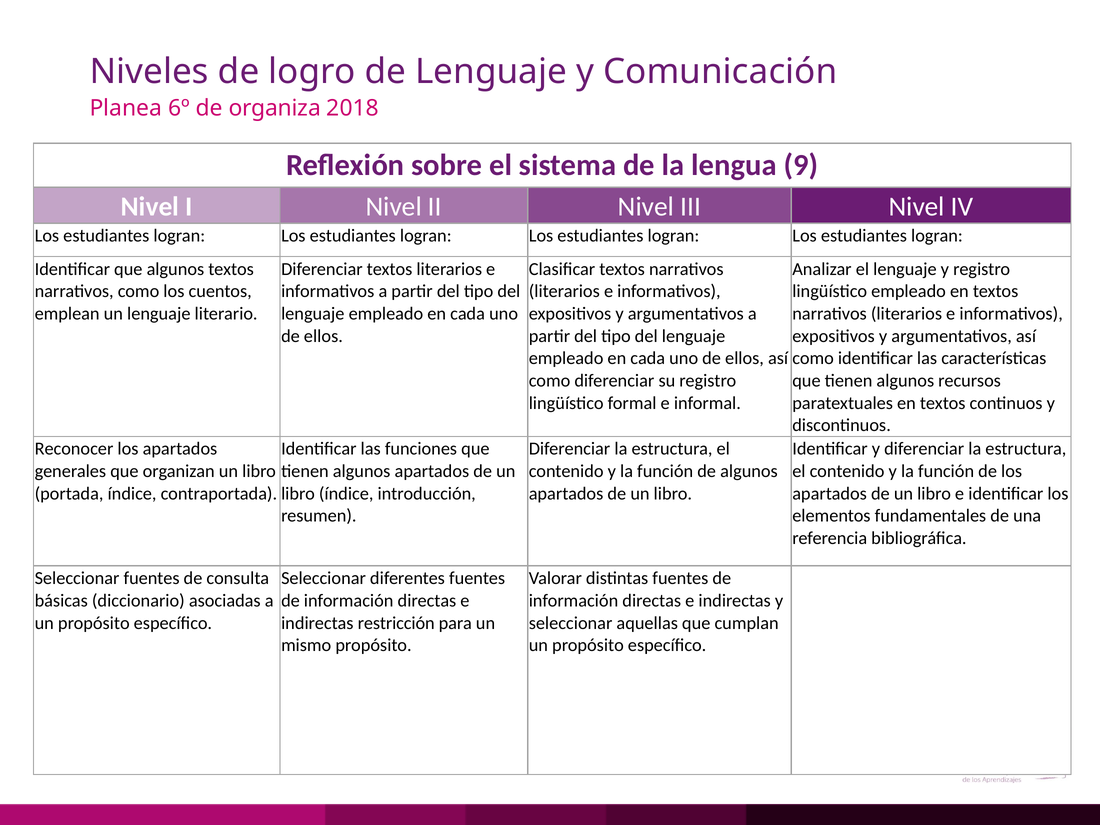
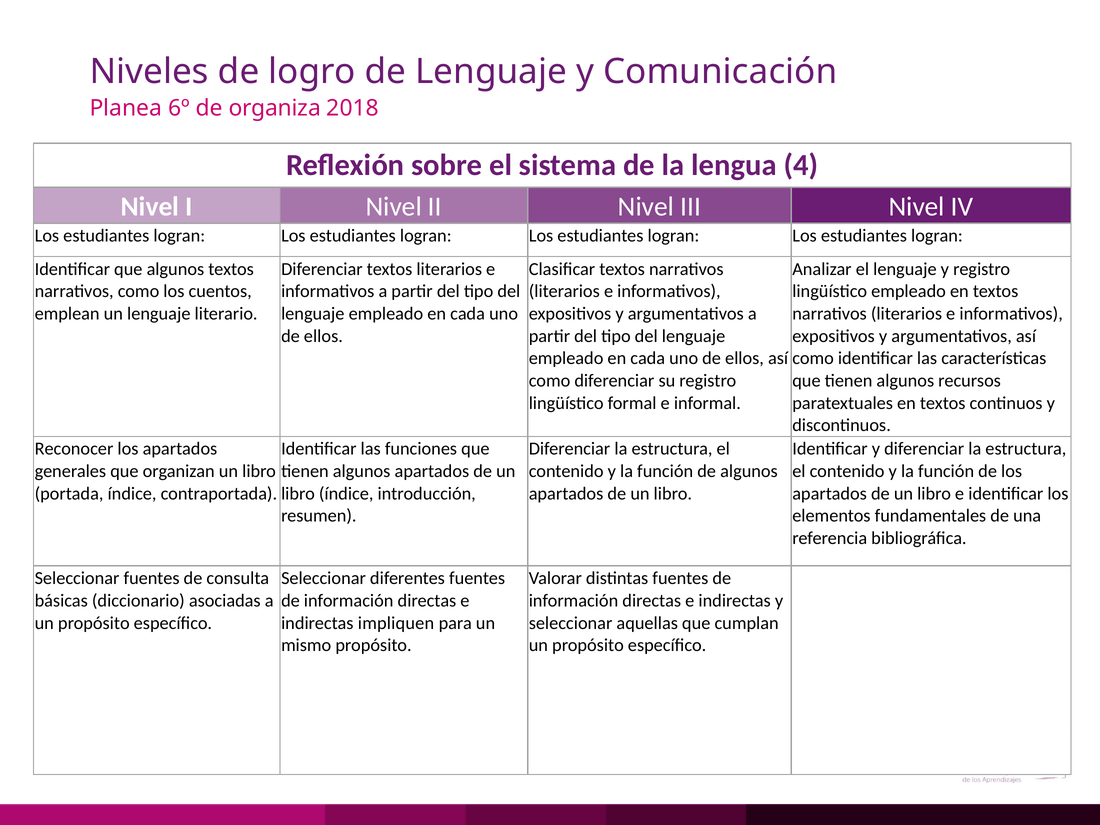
9: 9 -> 4
restricción: restricción -> impliquen
